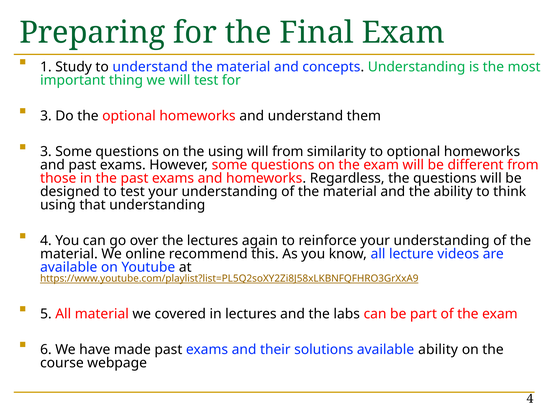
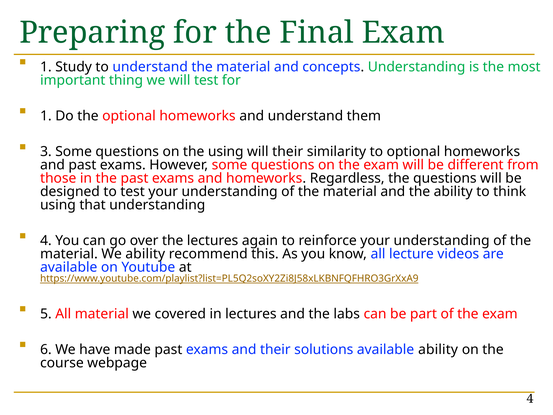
3 at (46, 116): 3 -> 1
will from: from -> their
We online: online -> ability
